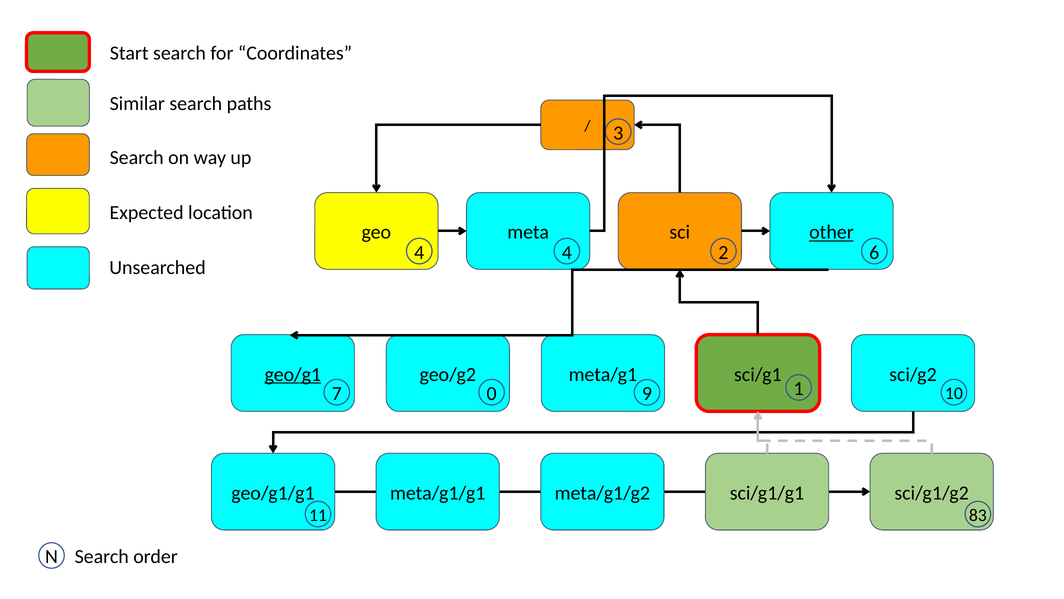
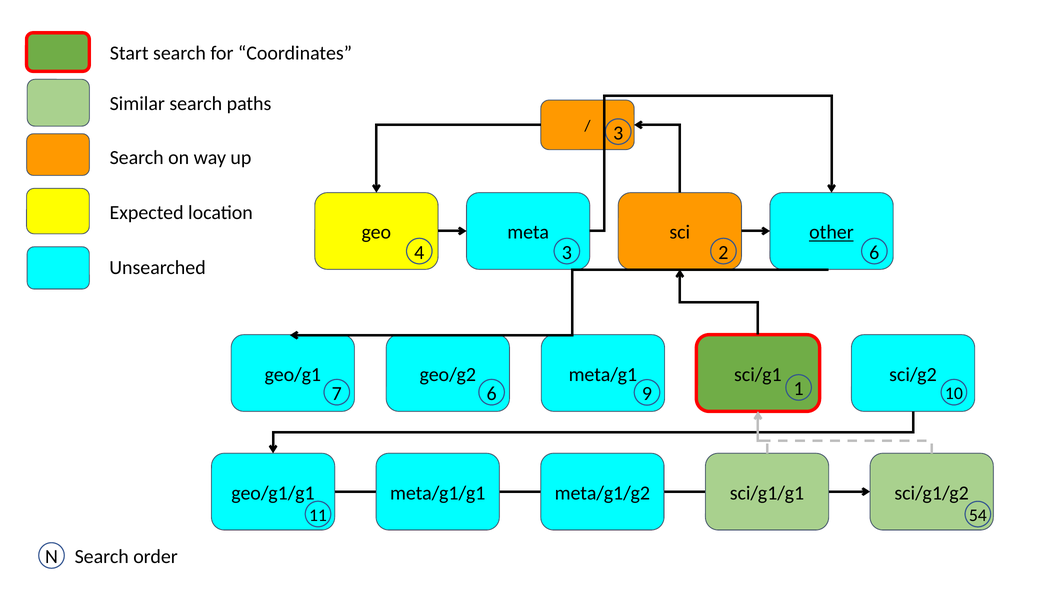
4 4: 4 -> 3
geo/g1 underline: present -> none
7 0: 0 -> 6
83: 83 -> 54
